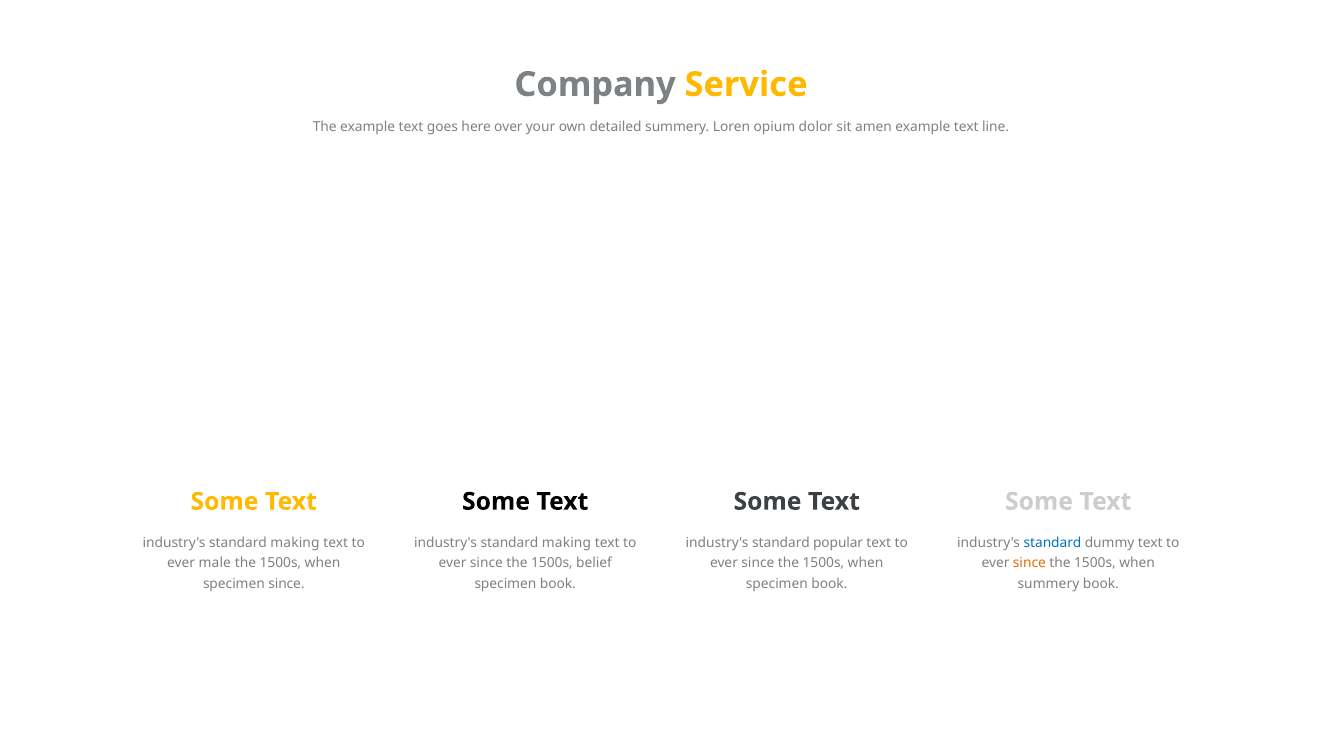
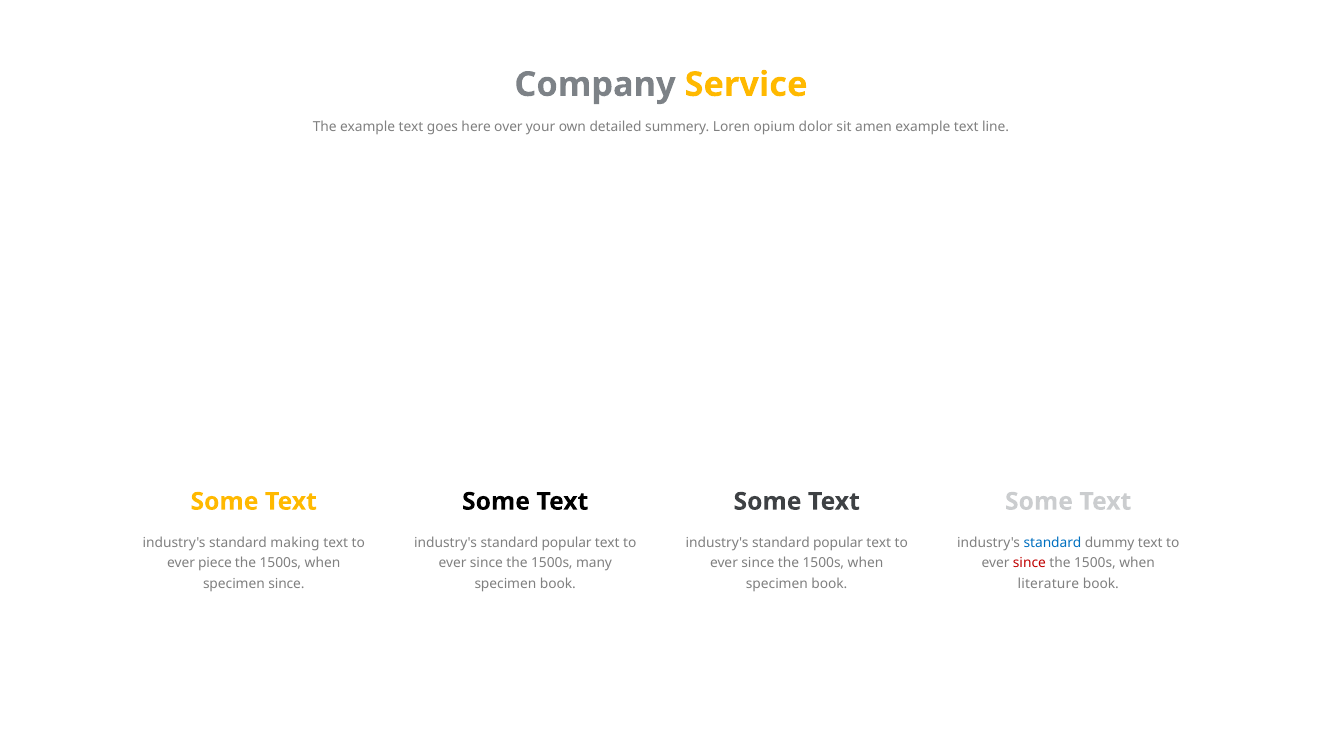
making at (566, 542): making -> popular
male: male -> piece
belief: belief -> many
since at (1029, 563) colour: orange -> red
summery at (1048, 584): summery -> literature
